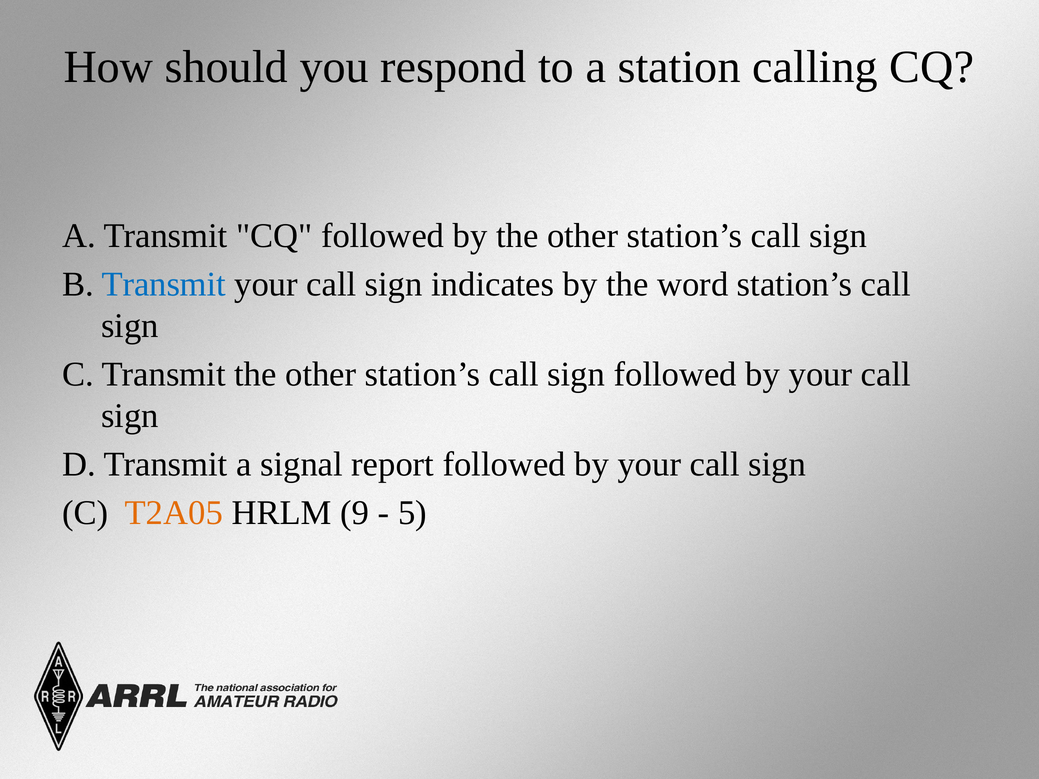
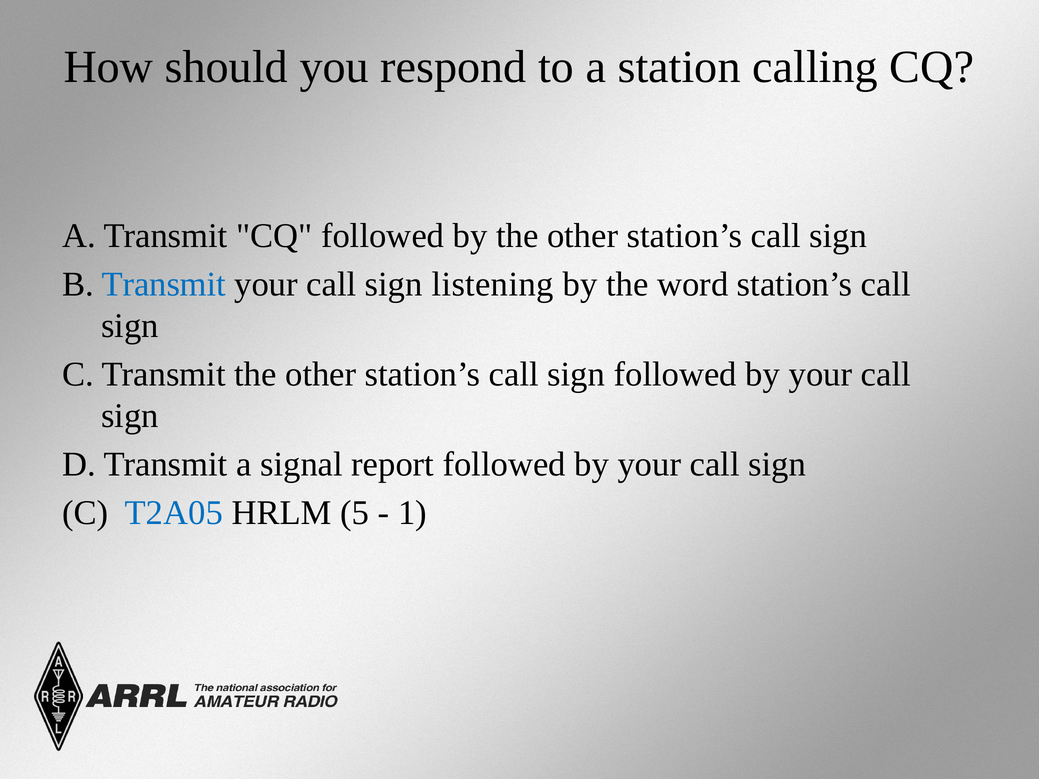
indicates: indicates -> listening
T2A05 colour: orange -> blue
9: 9 -> 5
5: 5 -> 1
